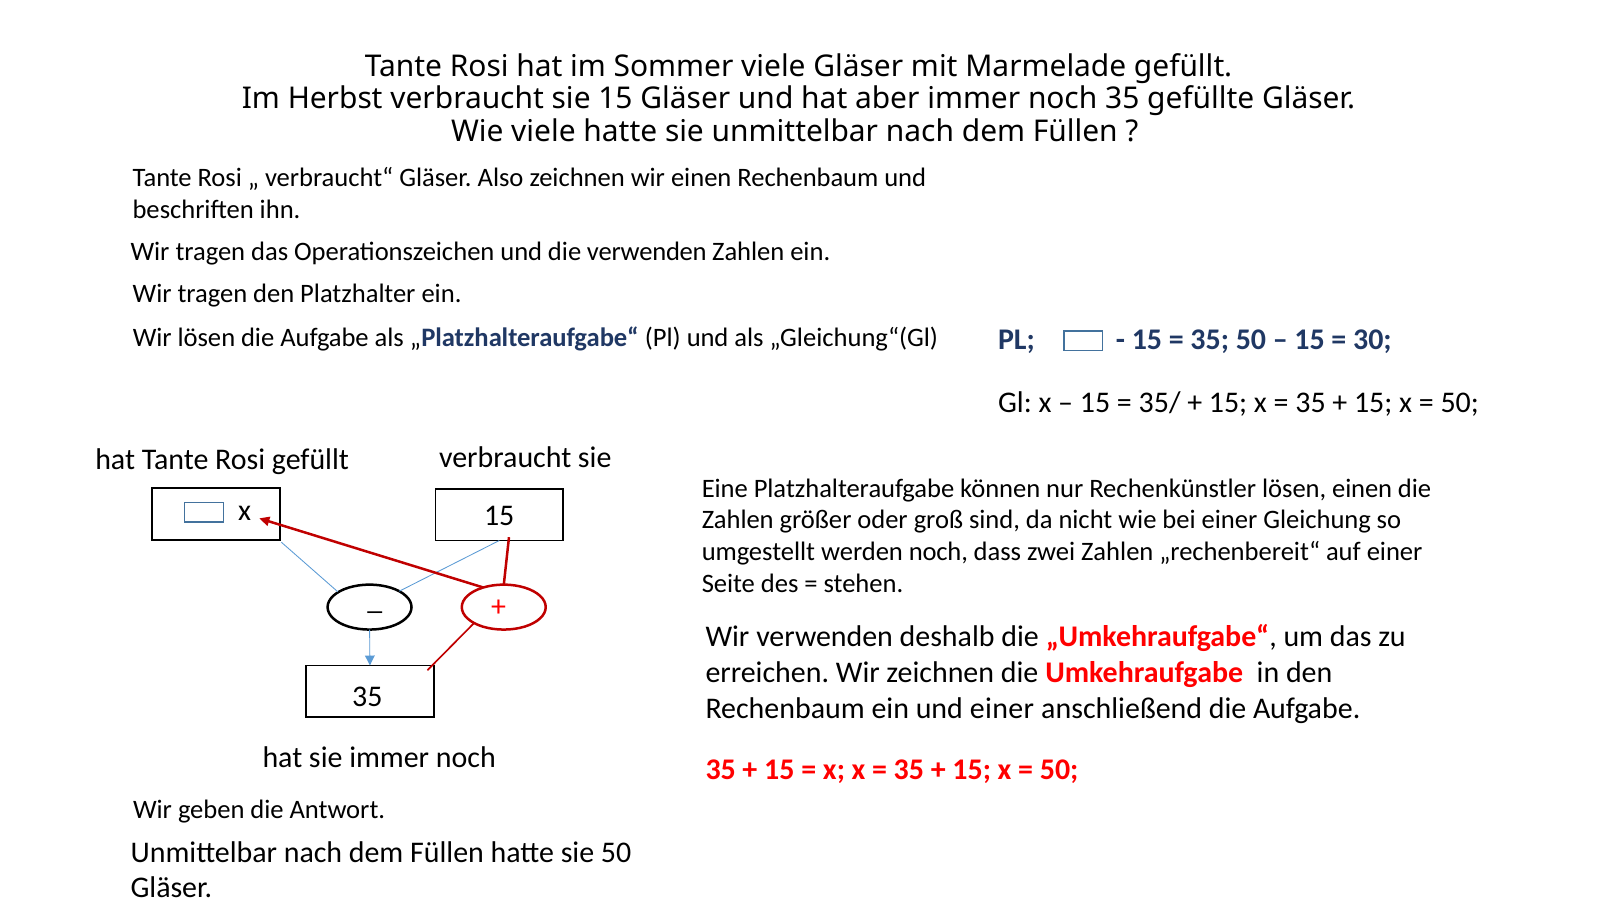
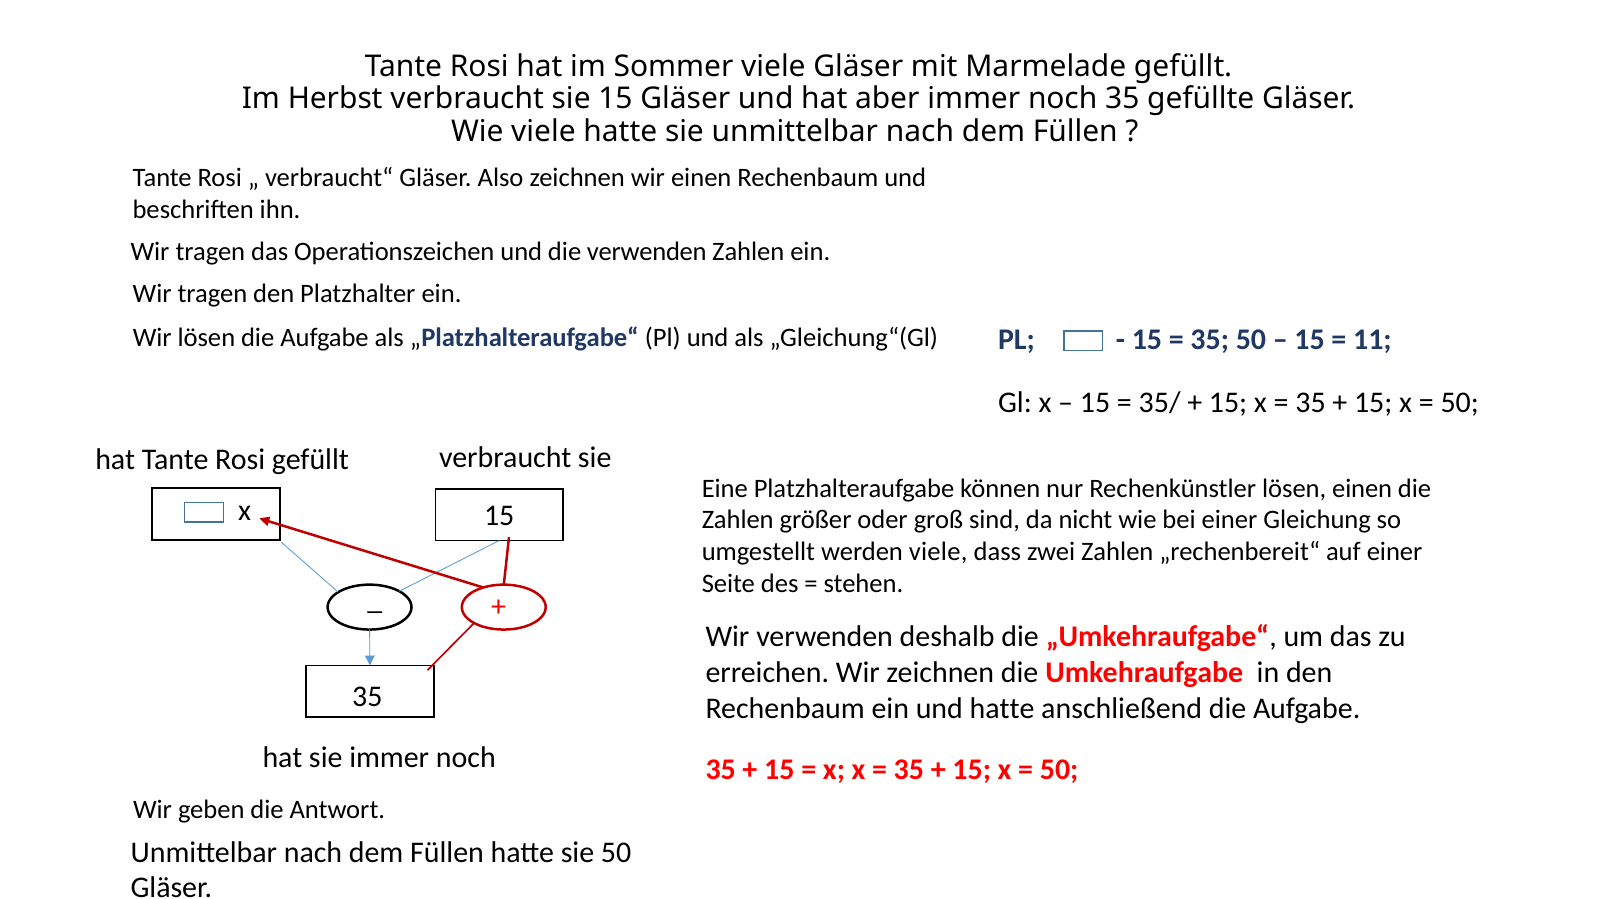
30: 30 -> 11
werden noch: noch -> viele
und einer: einer -> hatte
